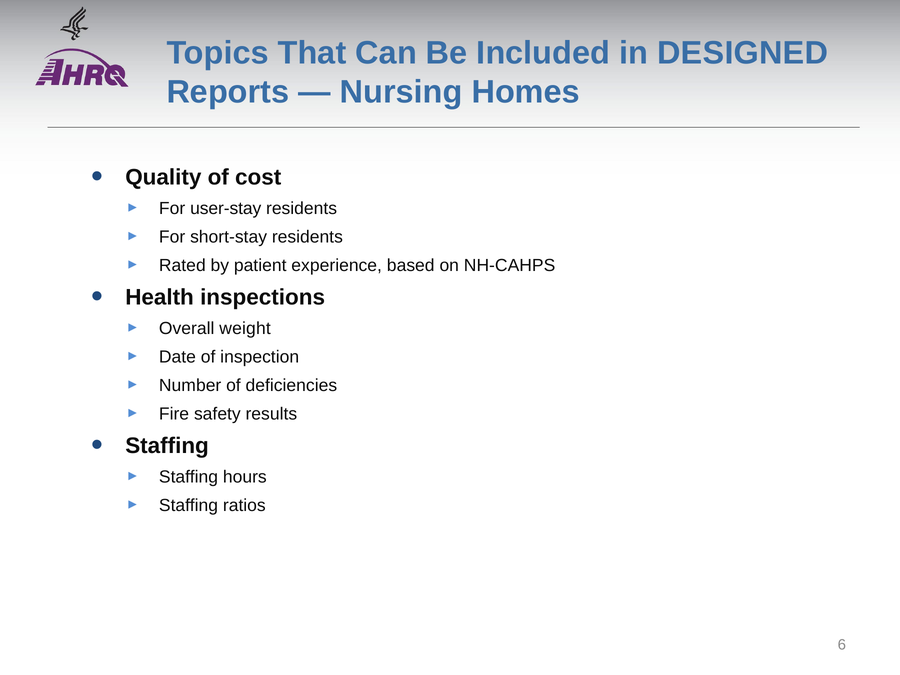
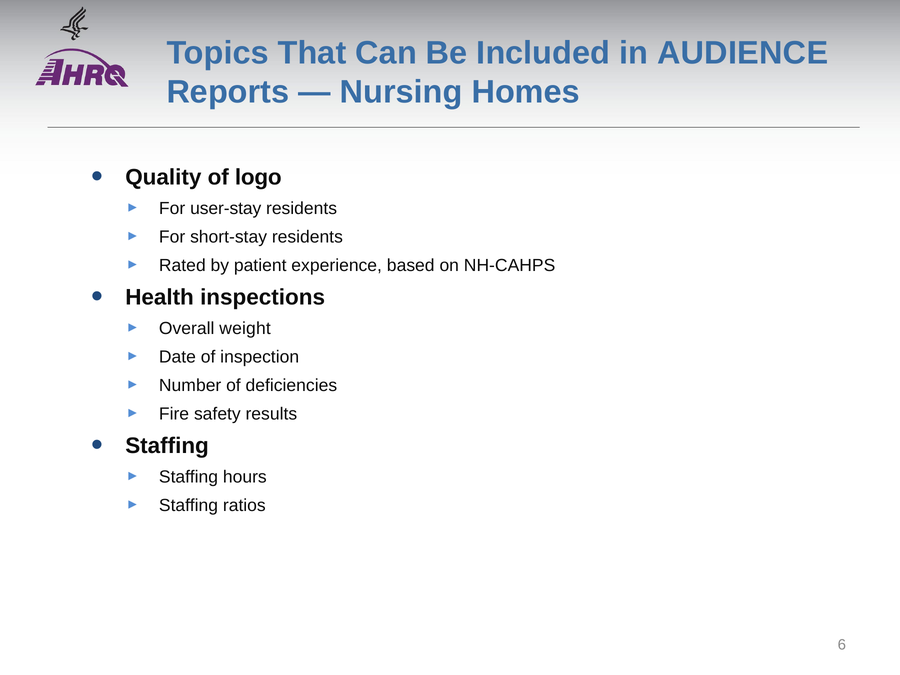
DESIGNED: DESIGNED -> AUDIENCE
cost: cost -> logo
